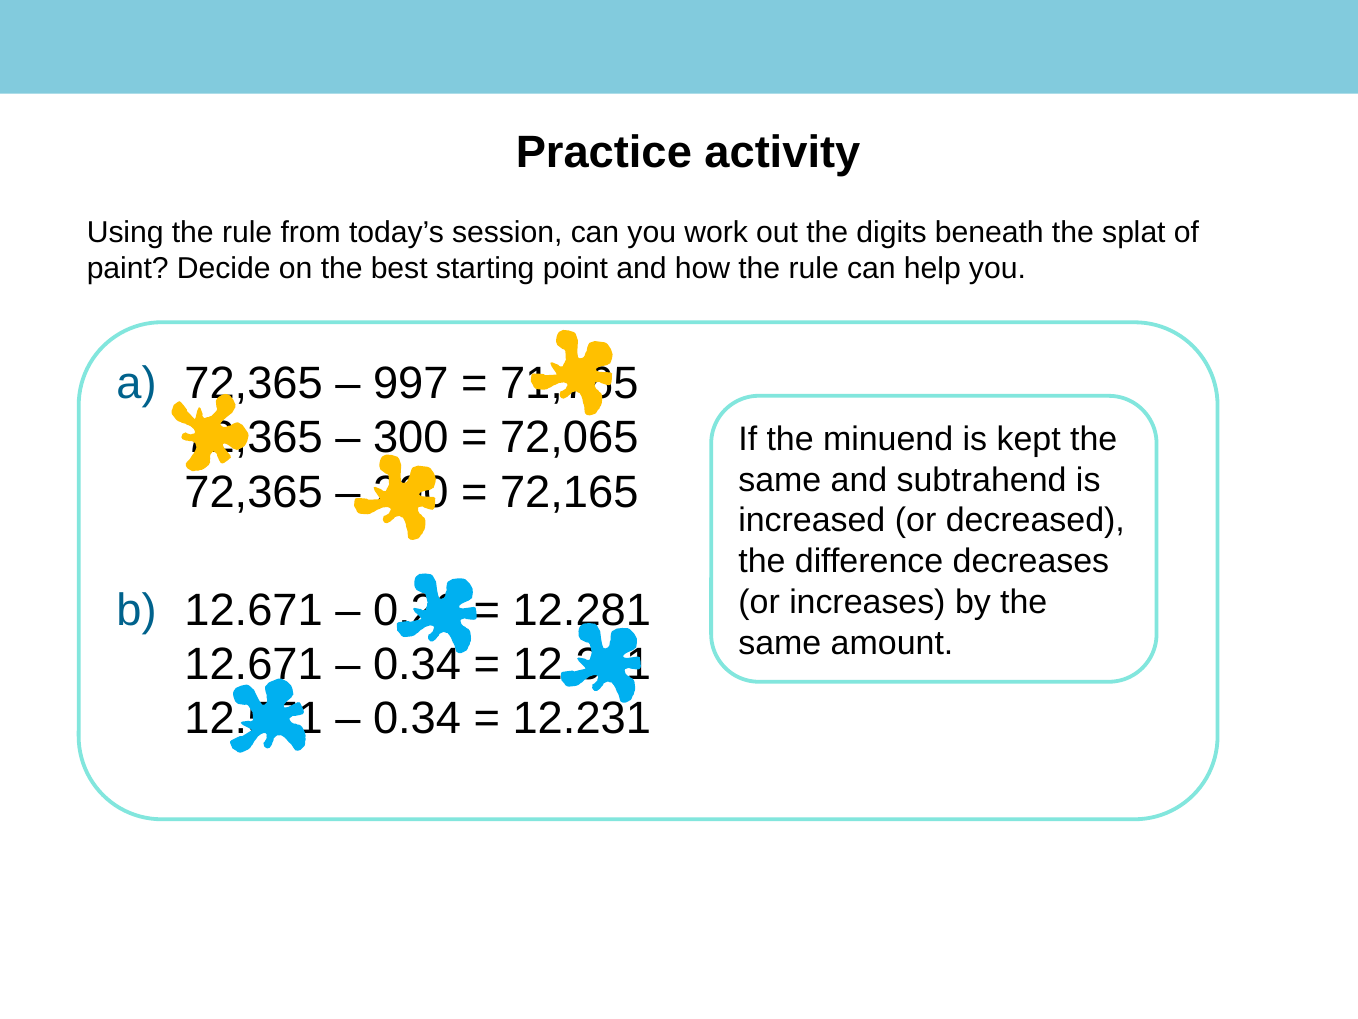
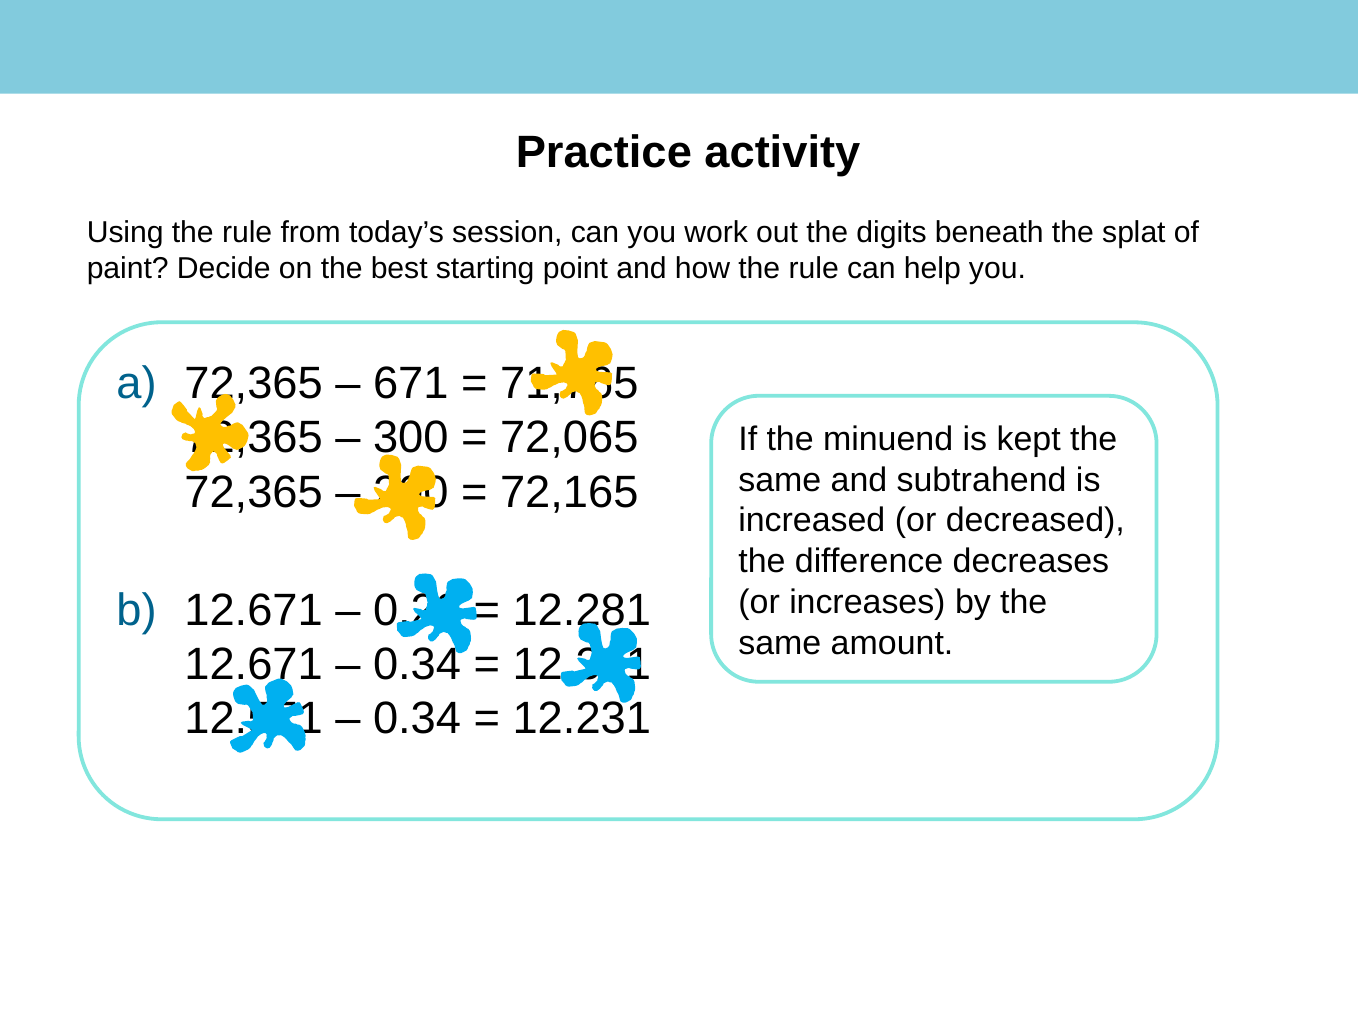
997: 997 -> 671
